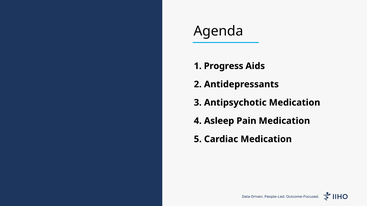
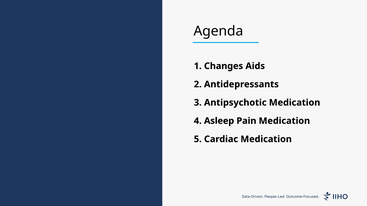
Progress: Progress -> Changes
